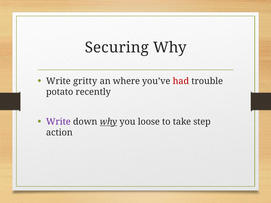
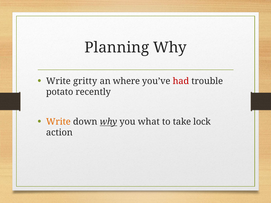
Securing: Securing -> Planning
Write at (58, 122) colour: purple -> orange
loose: loose -> what
step: step -> lock
